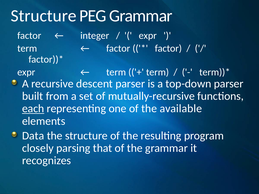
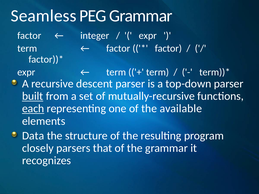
Structure at (44, 16): Structure -> Seamless
built underline: none -> present
parsing: parsing -> parsers
